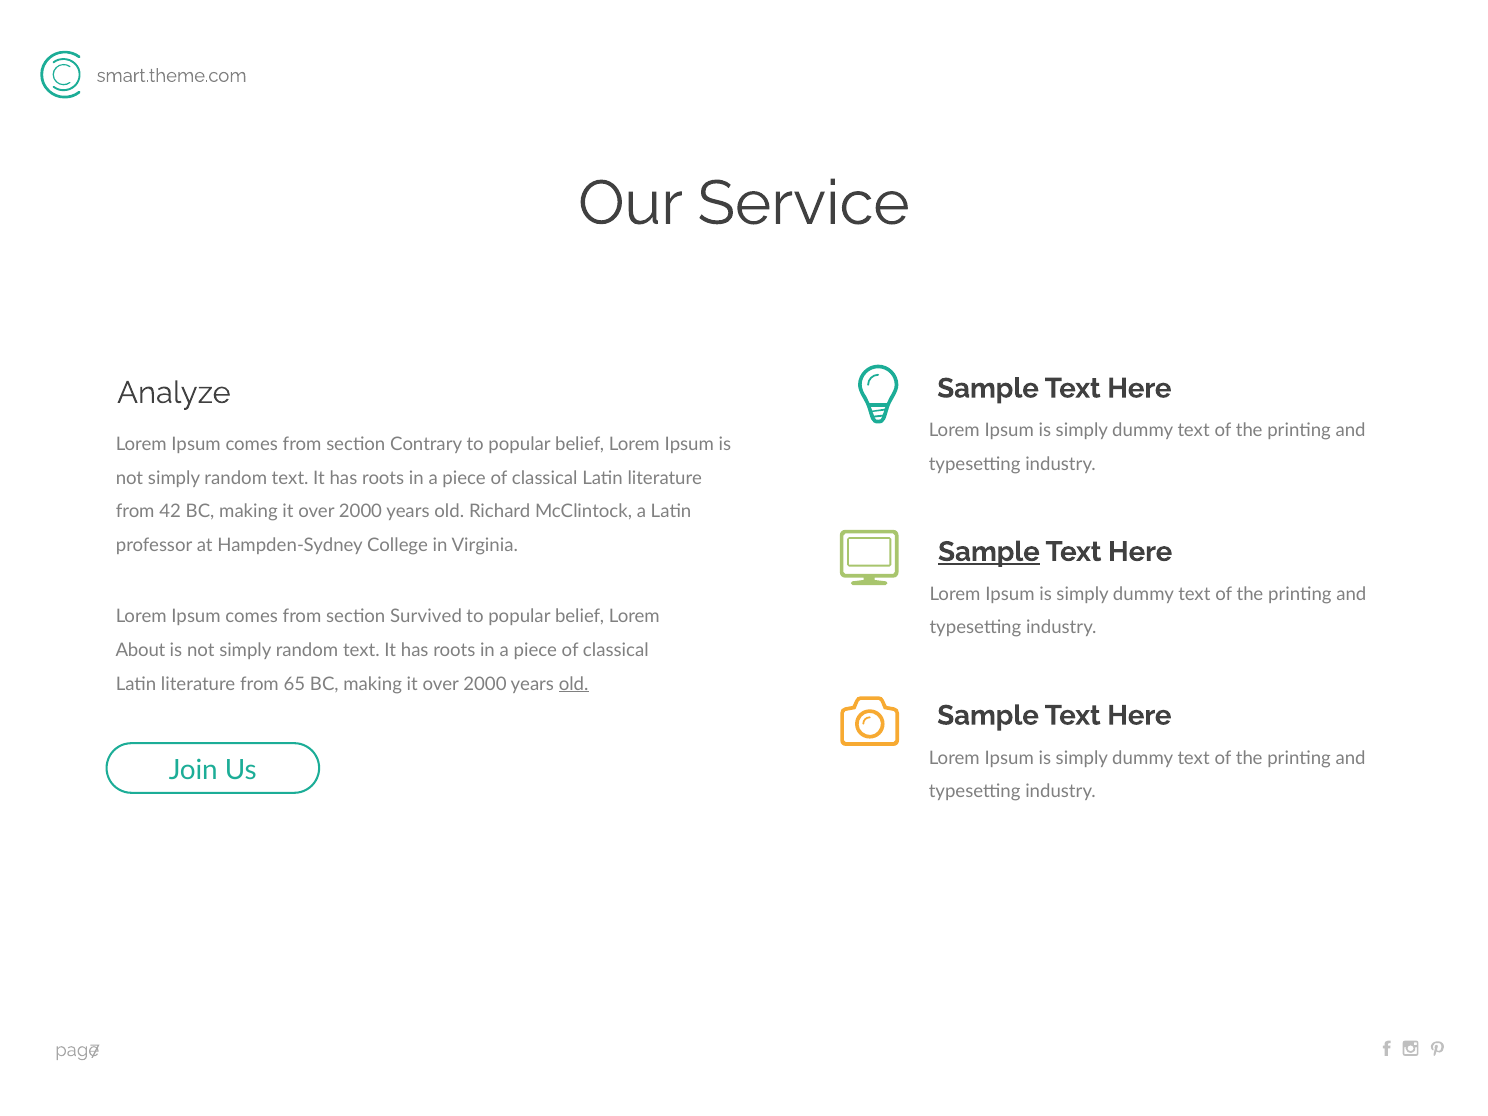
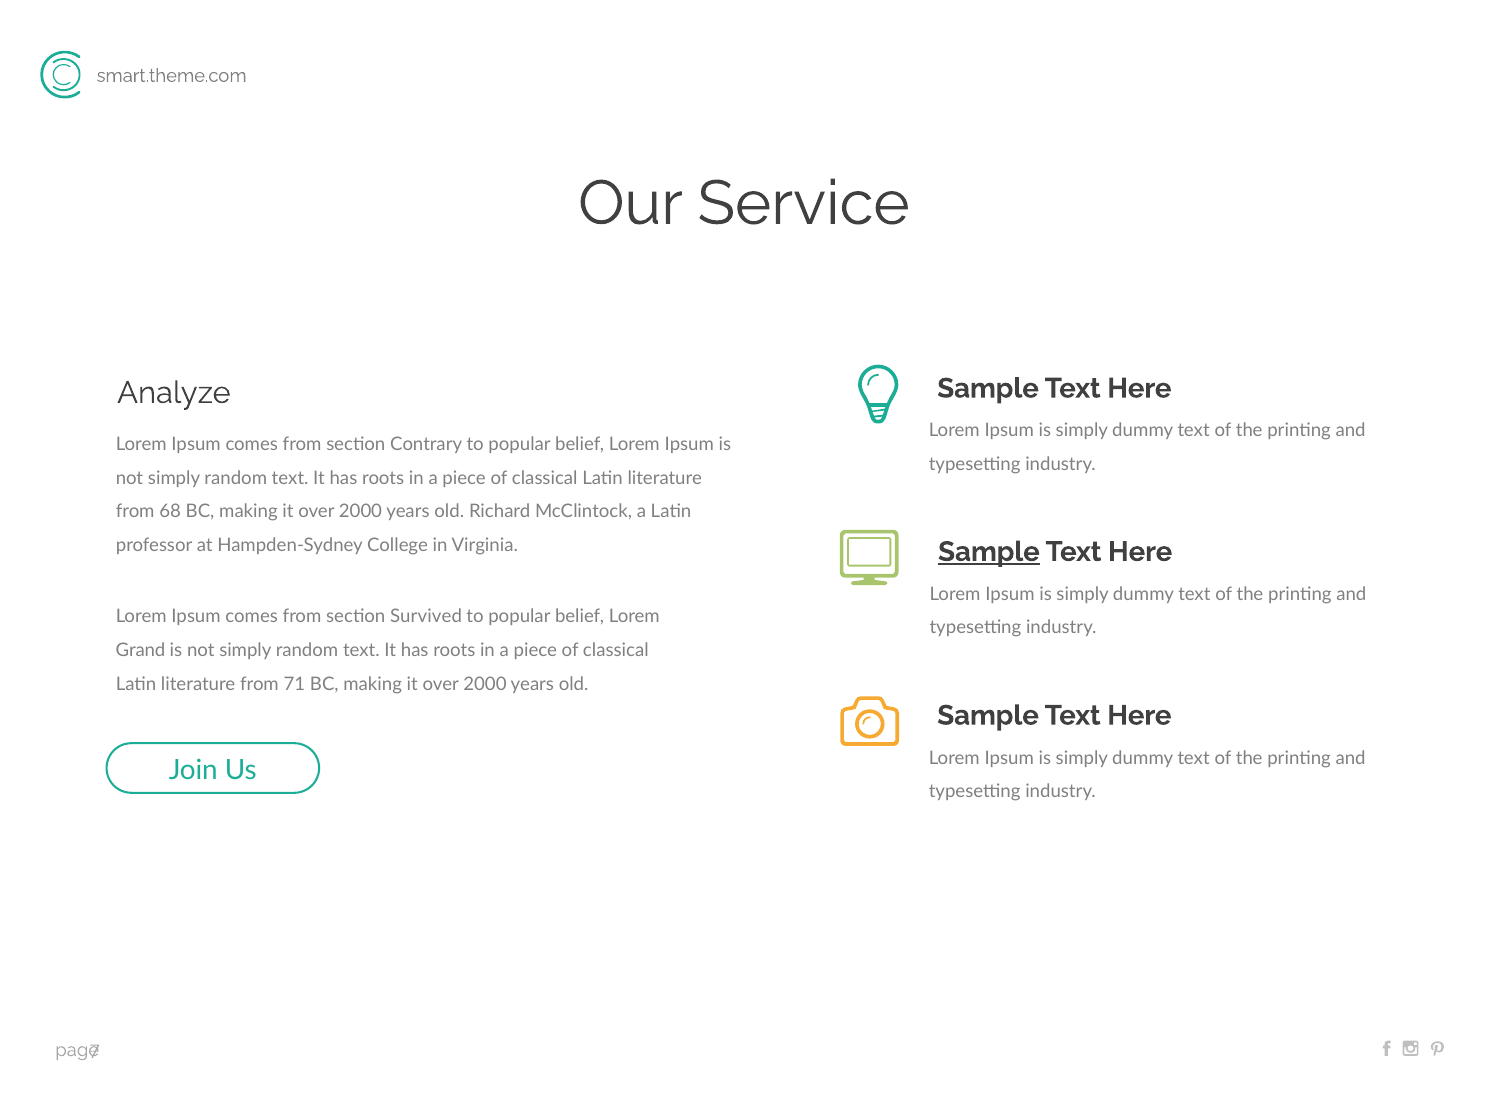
42: 42 -> 68
About: About -> Grand
65: 65 -> 71
old at (574, 684) underline: present -> none
